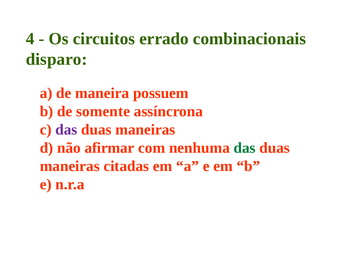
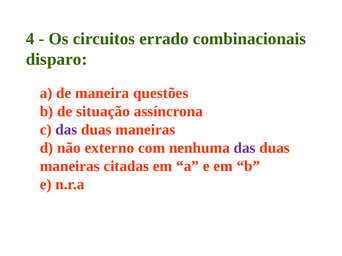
possuem: possuem -> questões
somente: somente -> situação
afirmar: afirmar -> externo
das at (245, 148) colour: green -> purple
